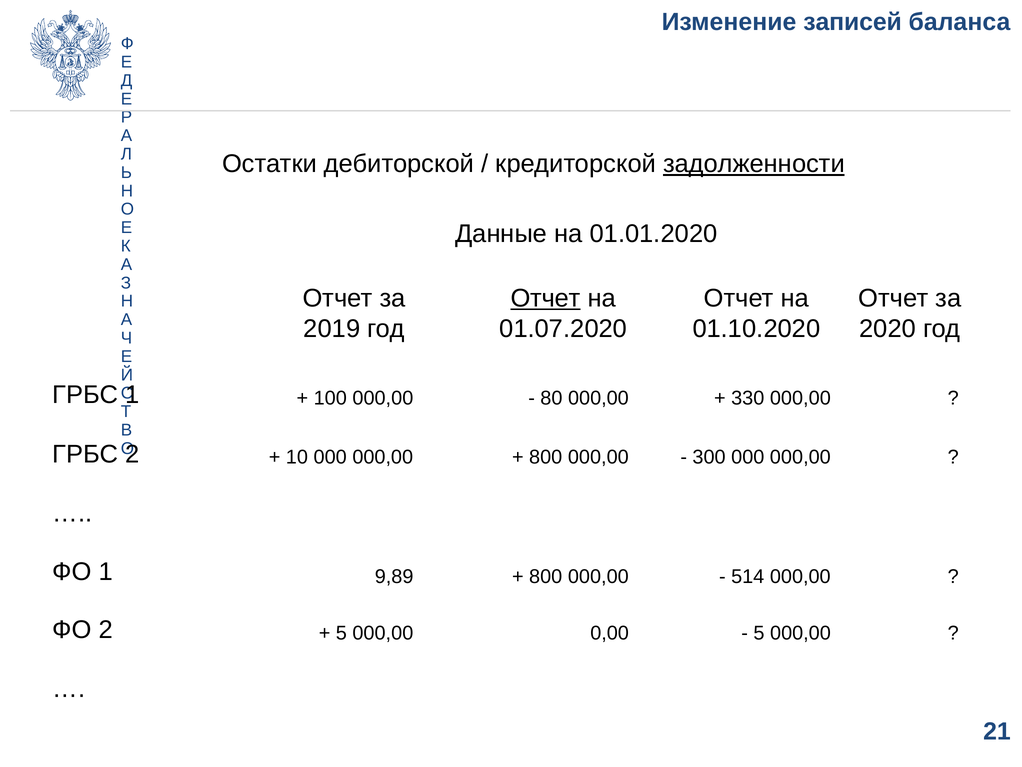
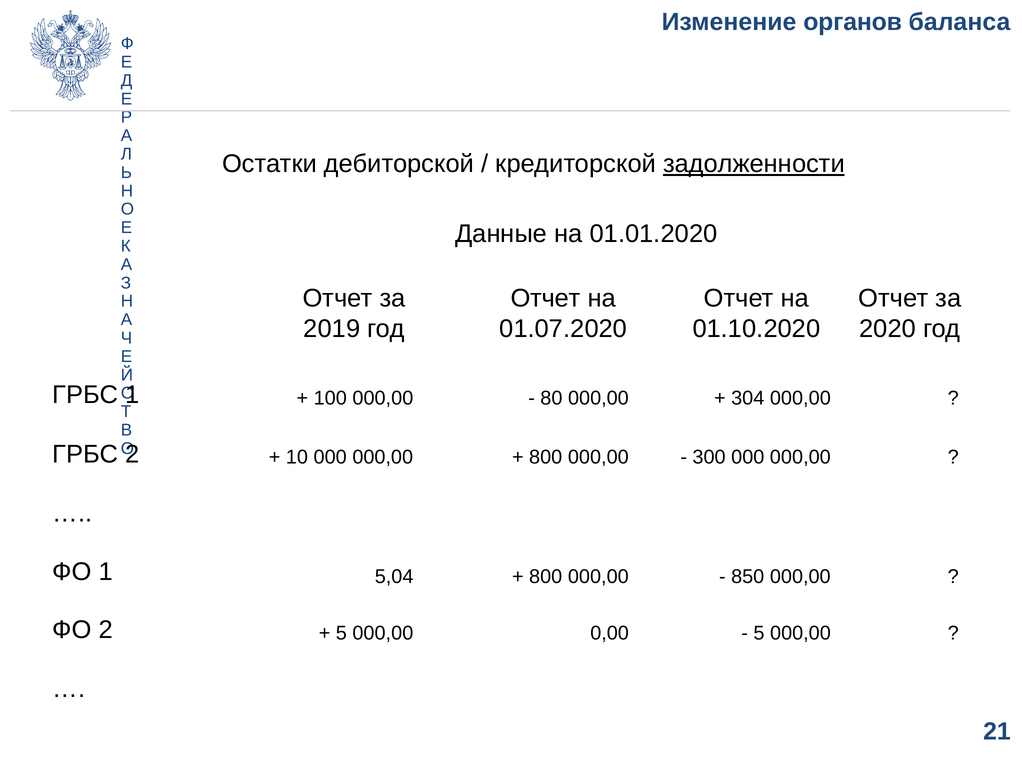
записей: записей -> органов
Отчет at (546, 298) underline: present -> none
330: 330 -> 304
9,89: 9,89 -> 5,04
514: 514 -> 850
